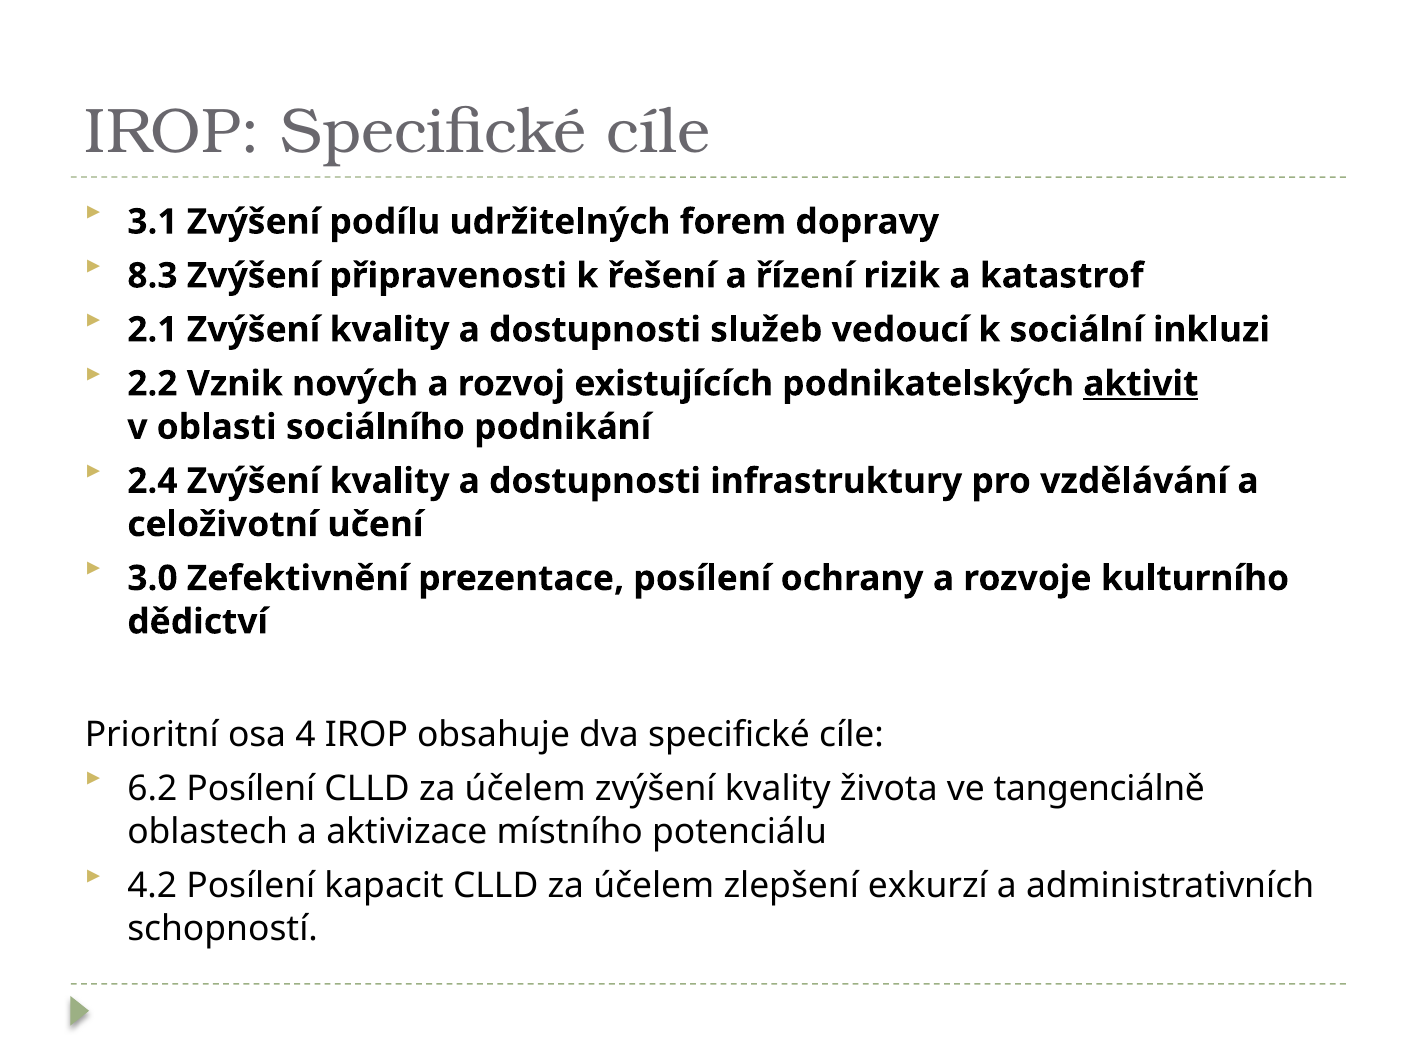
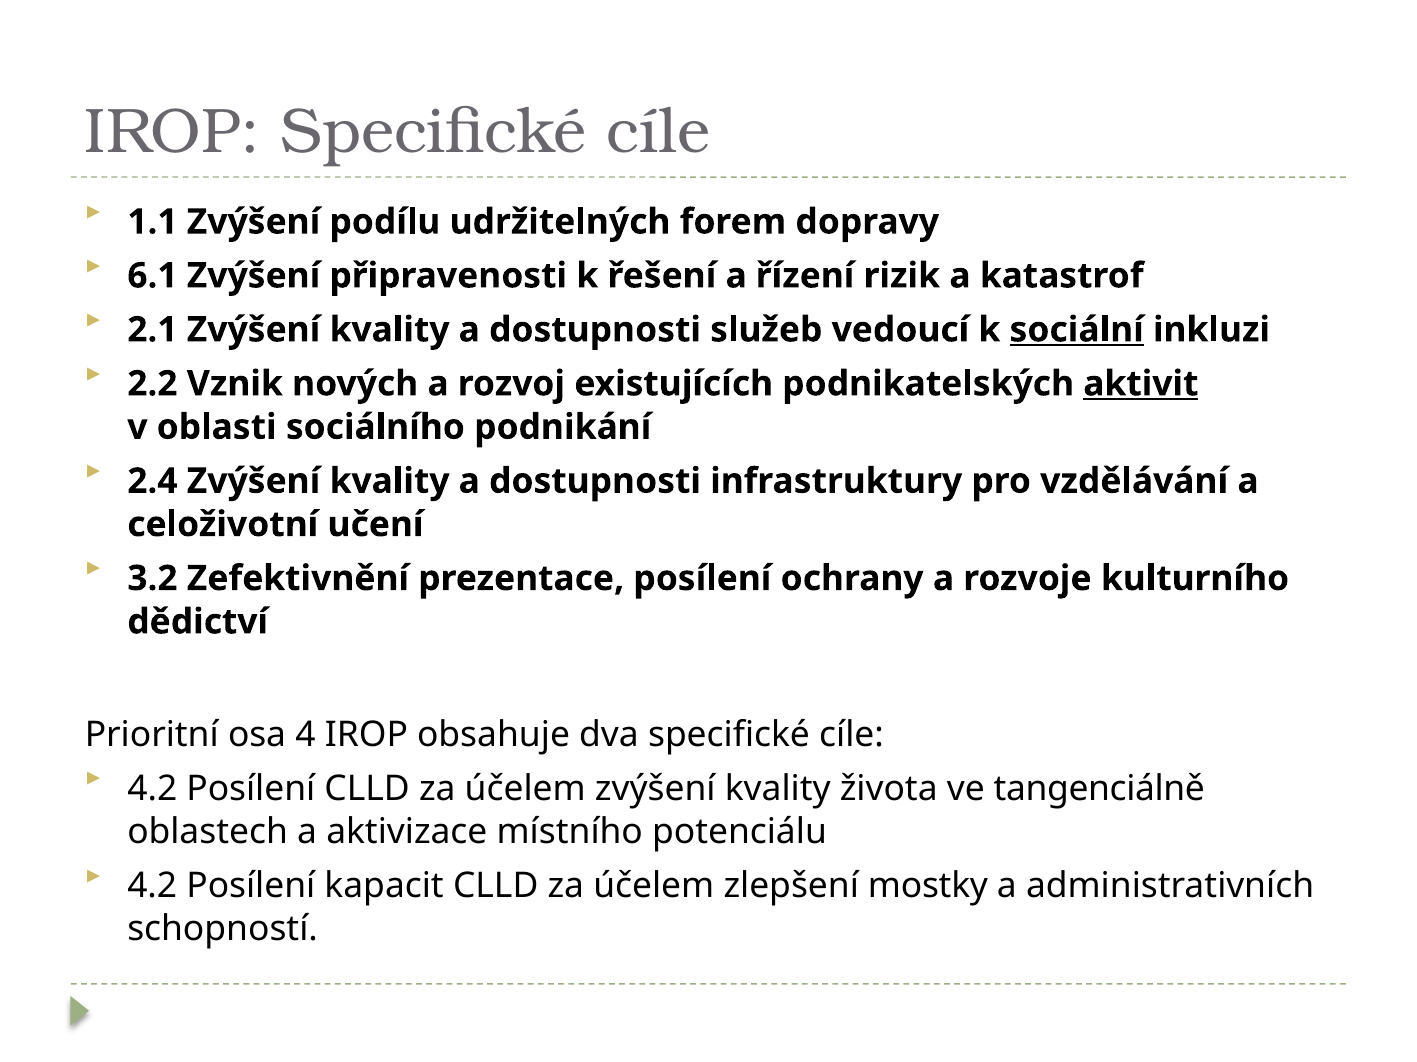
3.1: 3.1 -> 1.1
8.3: 8.3 -> 6.1
sociální underline: none -> present
3.0: 3.0 -> 3.2
6.2 at (152, 789): 6.2 -> 4.2
exkurzí: exkurzí -> mostky
